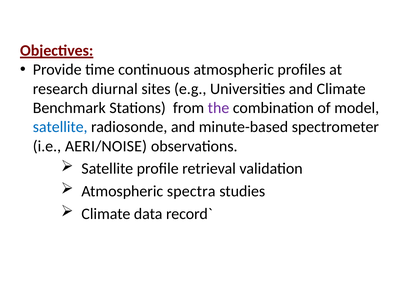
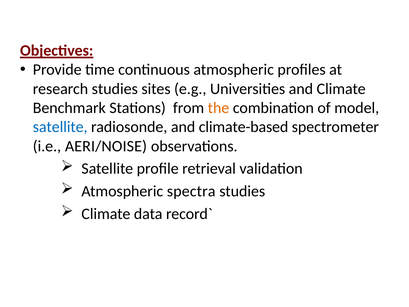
research diurnal: diurnal -> studies
the colour: purple -> orange
minute-based: minute-based -> climate-based
